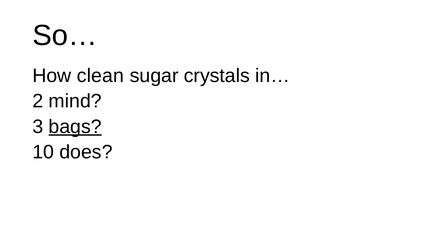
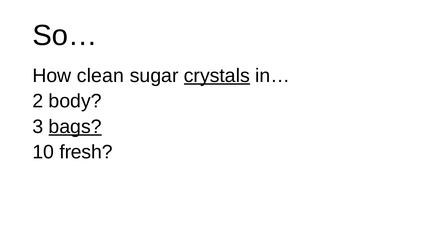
crystals underline: none -> present
mind: mind -> body
does: does -> fresh
